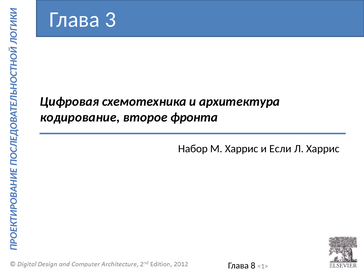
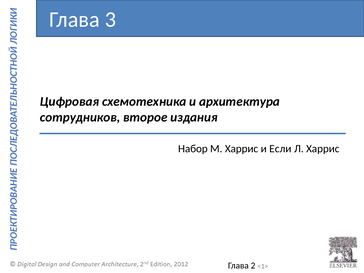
кодирование: кодирование -> сотрудников
фронта: фронта -> издания
8: 8 -> 2
